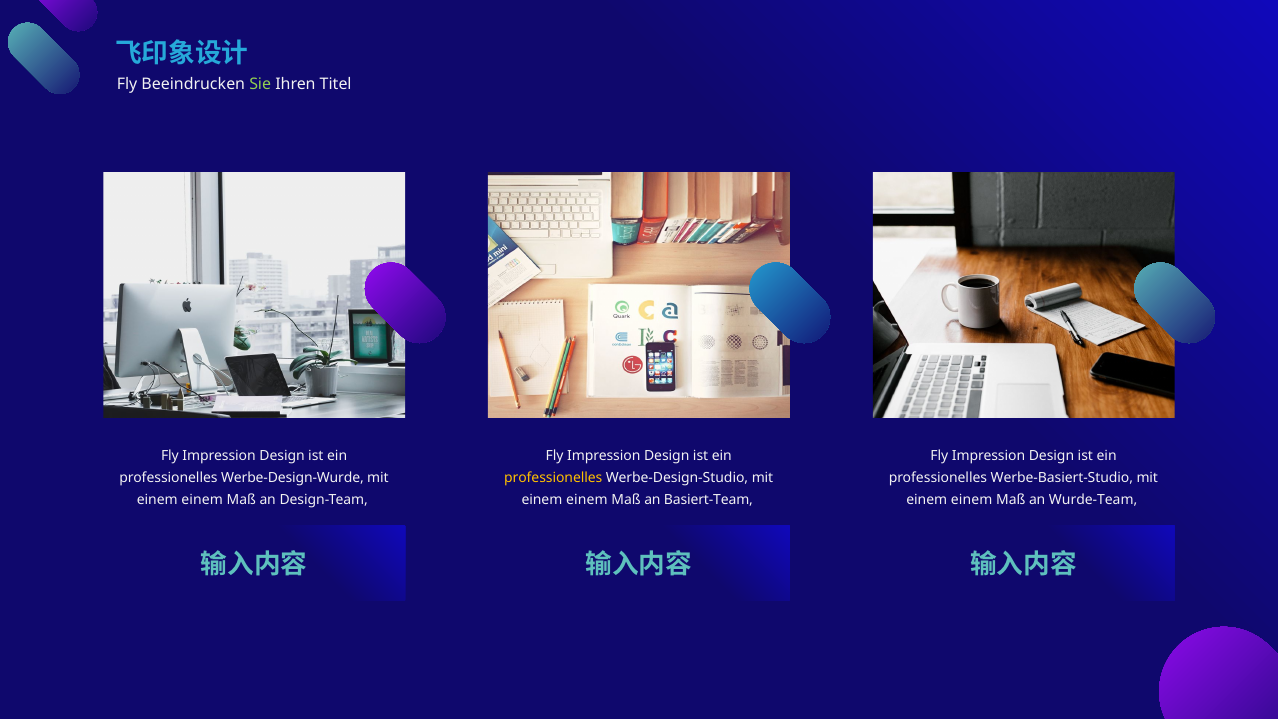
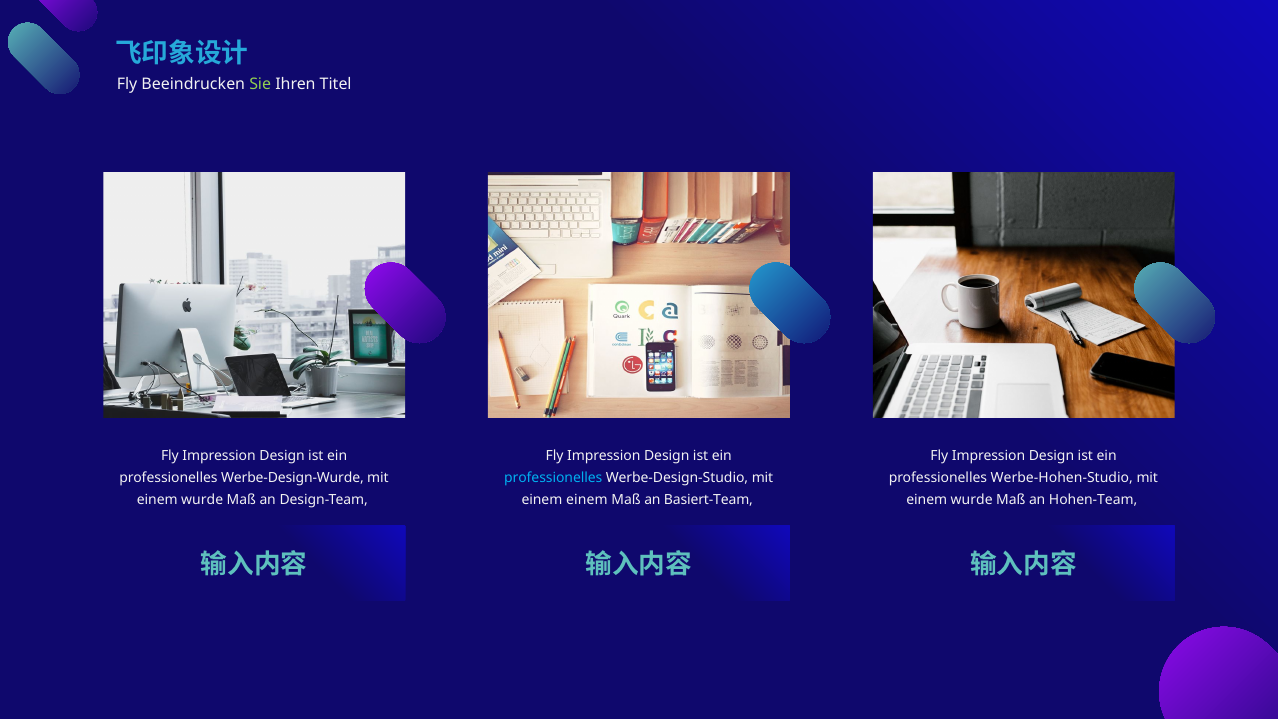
professionelles at (553, 478) colour: yellow -> light blue
Werbe-Basiert-Studio: Werbe-Basiert-Studio -> Werbe-Hohen-Studio
einem at (202, 500): einem -> wurde
einem at (972, 500): einem -> wurde
Wurde-Team: Wurde-Team -> Hohen-Team
